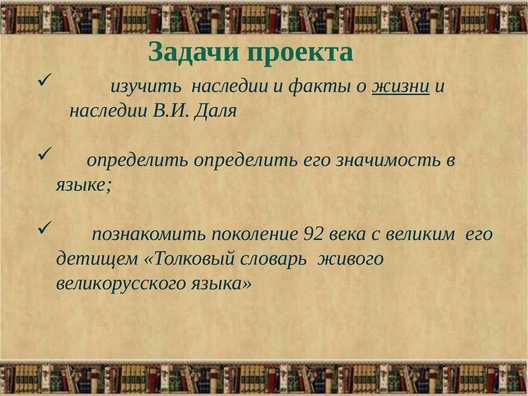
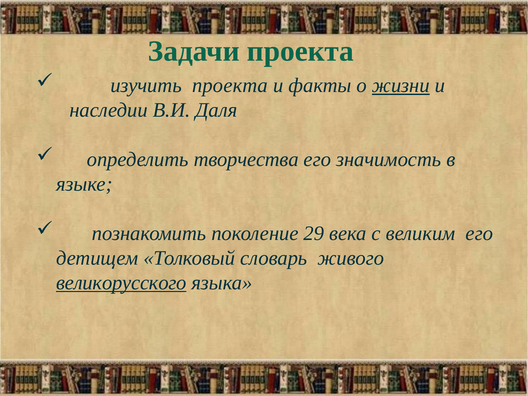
изучить наследии: наследии -> проекта
определить определить: определить -> творчества
92: 92 -> 29
великорусского underline: none -> present
